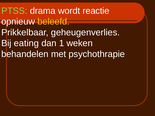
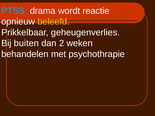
PTSS colour: light green -> light blue
eating: eating -> buiten
1: 1 -> 2
